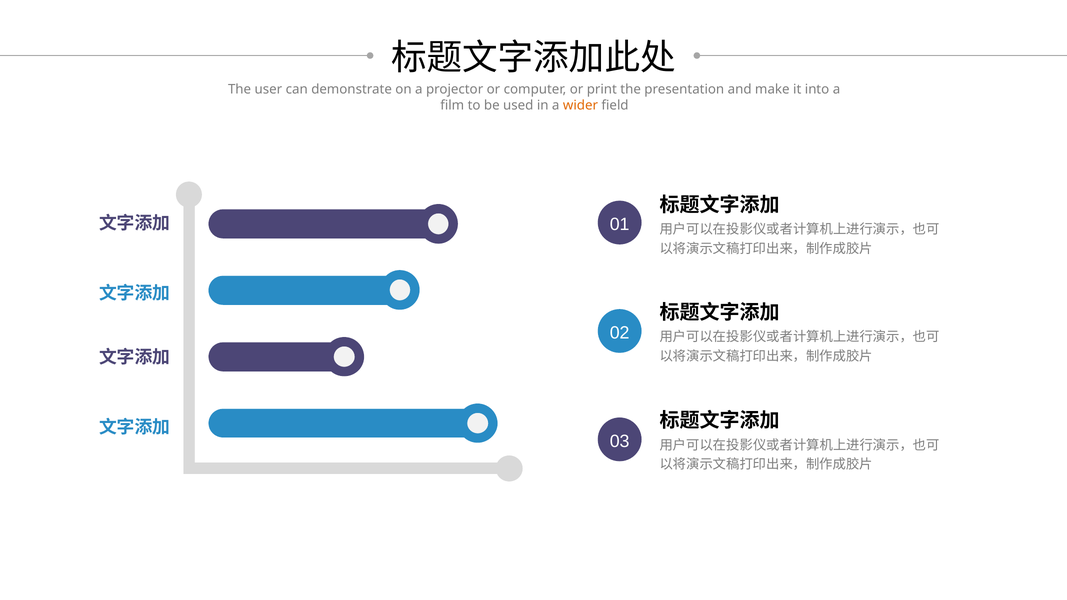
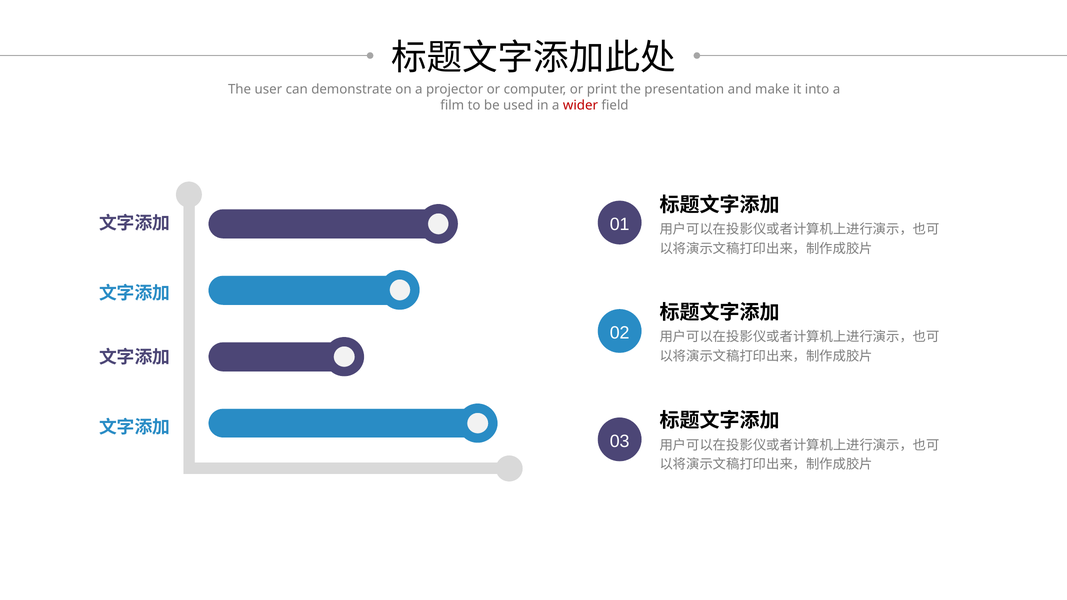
wider colour: orange -> red
